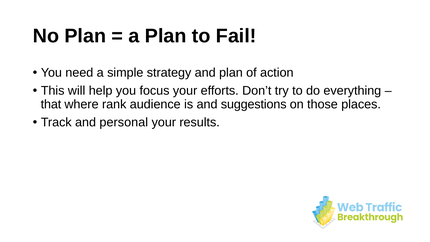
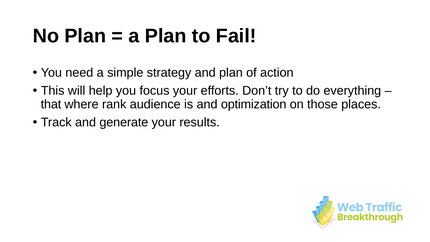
suggestions: suggestions -> optimization
personal: personal -> generate
